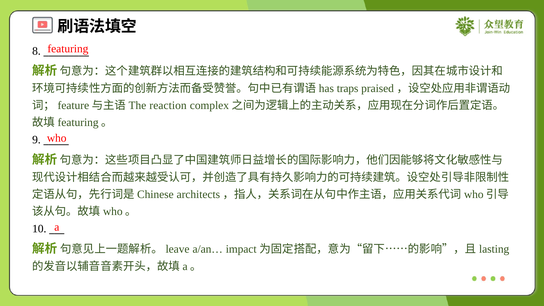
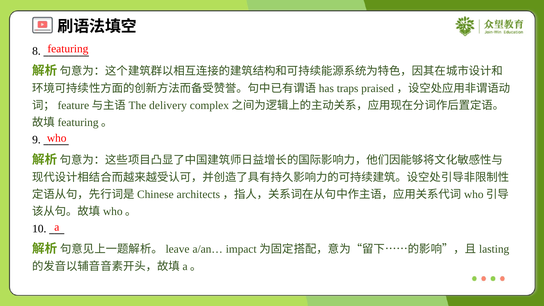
reaction: reaction -> delivery
